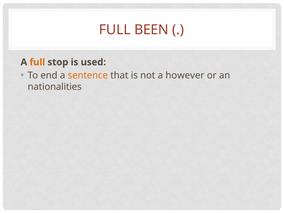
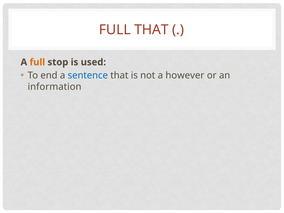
FULL BEEN: BEEN -> THAT
sentence colour: orange -> blue
nationalities: nationalities -> information
